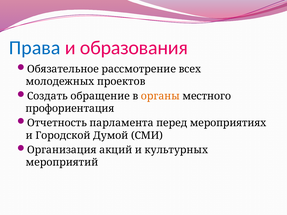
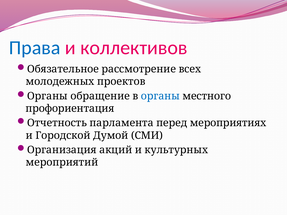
образования: образования -> коллективов
Создать at (47, 96): Создать -> Органы
органы at (160, 96) colour: orange -> blue
